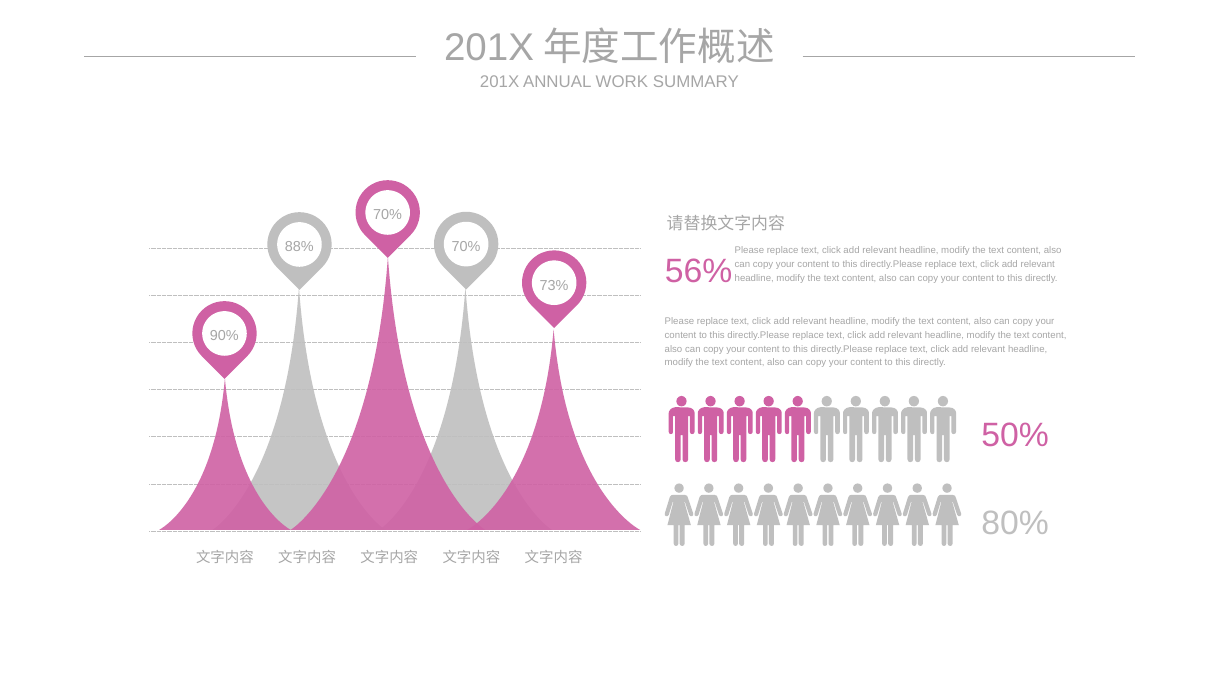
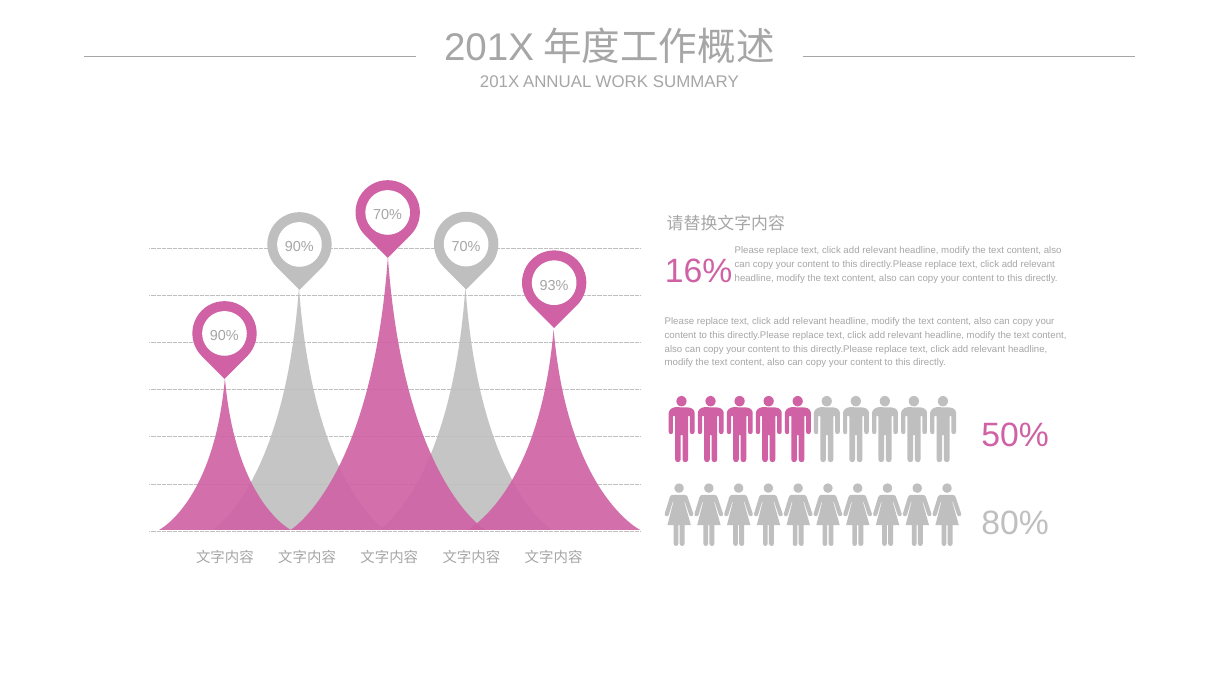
88% at (299, 247): 88% -> 90%
56%: 56% -> 16%
73%: 73% -> 93%
